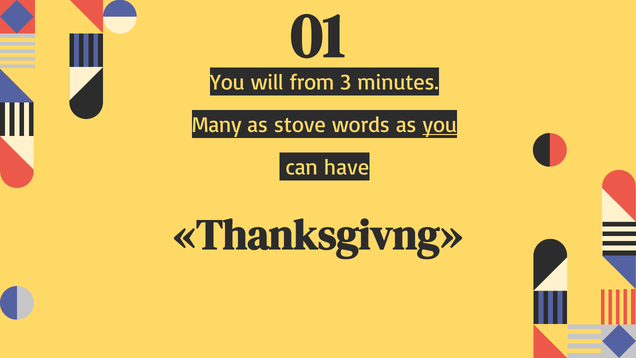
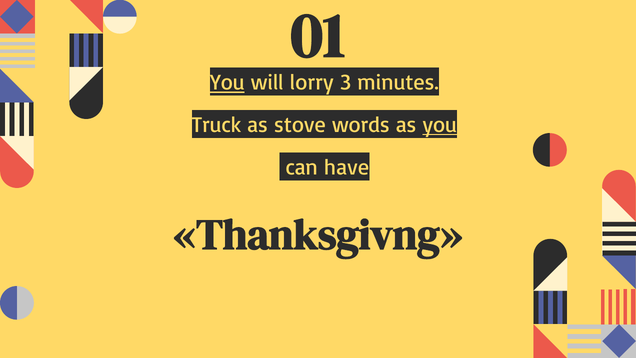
You at (227, 83) underline: none -> present
from: from -> lorry
Many: Many -> Truck
